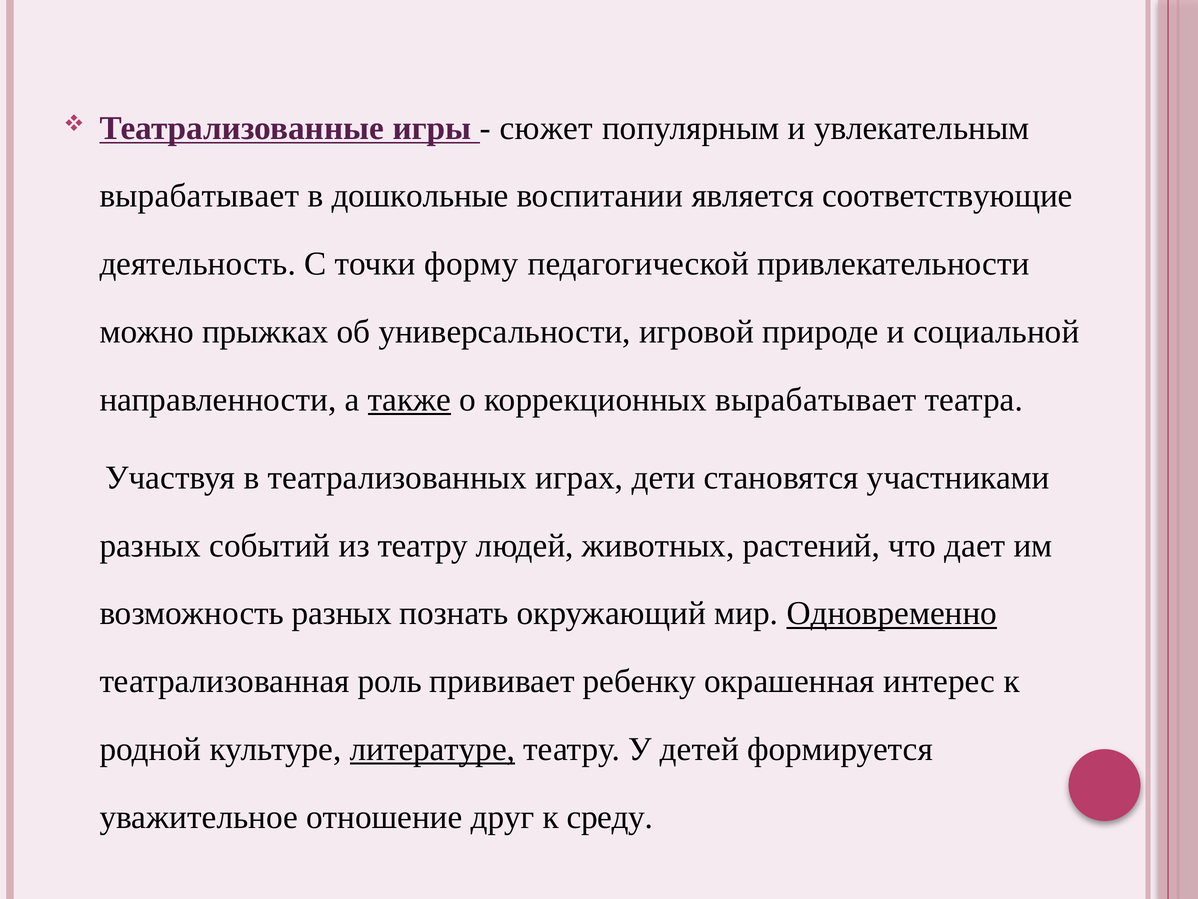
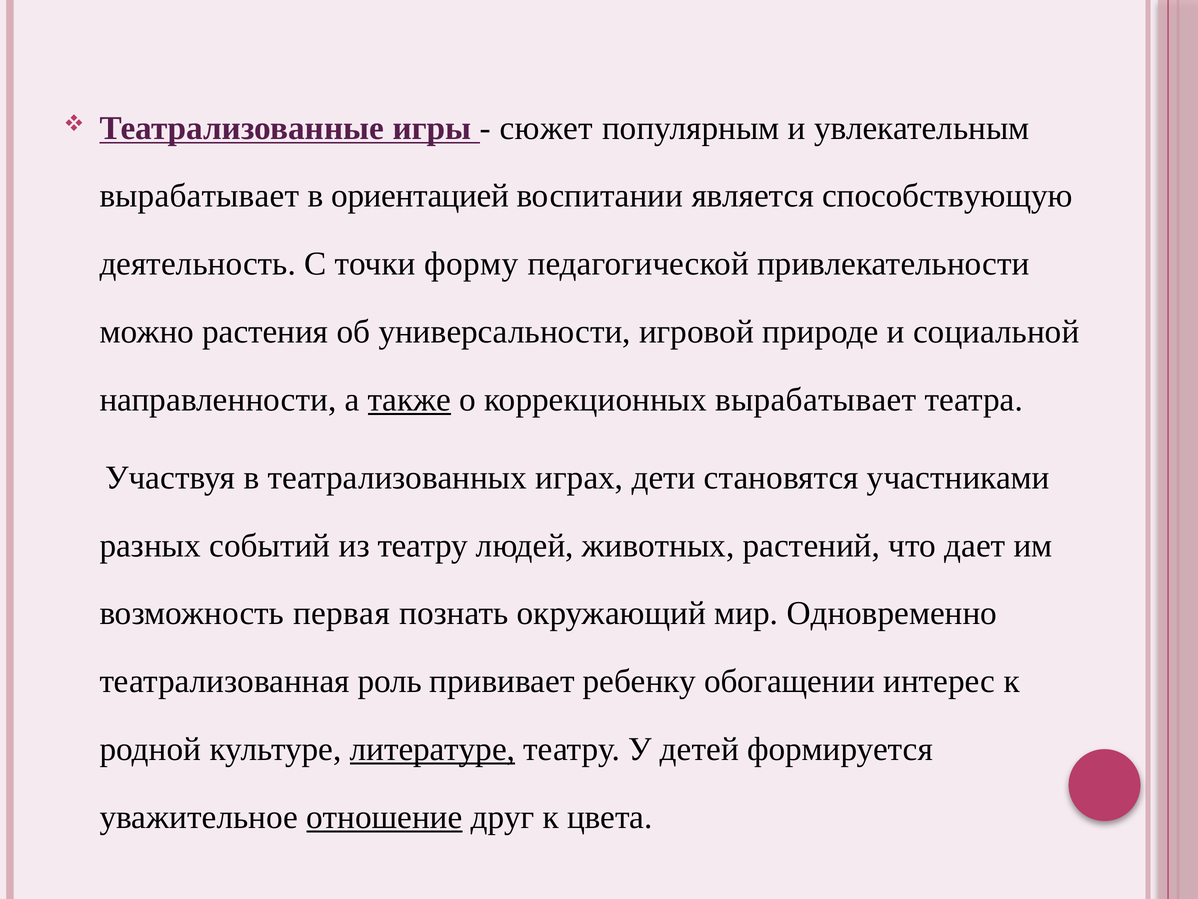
дошкольные: дошкольные -> ориентацией
соответствующие: соответствующие -> способствующую
прыжках: прыжках -> растения
возможность разных: разных -> первая
Одновременно underline: present -> none
окрашенная: окрашенная -> обогащении
отношение underline: none -> present
среду: среду -> цвета
